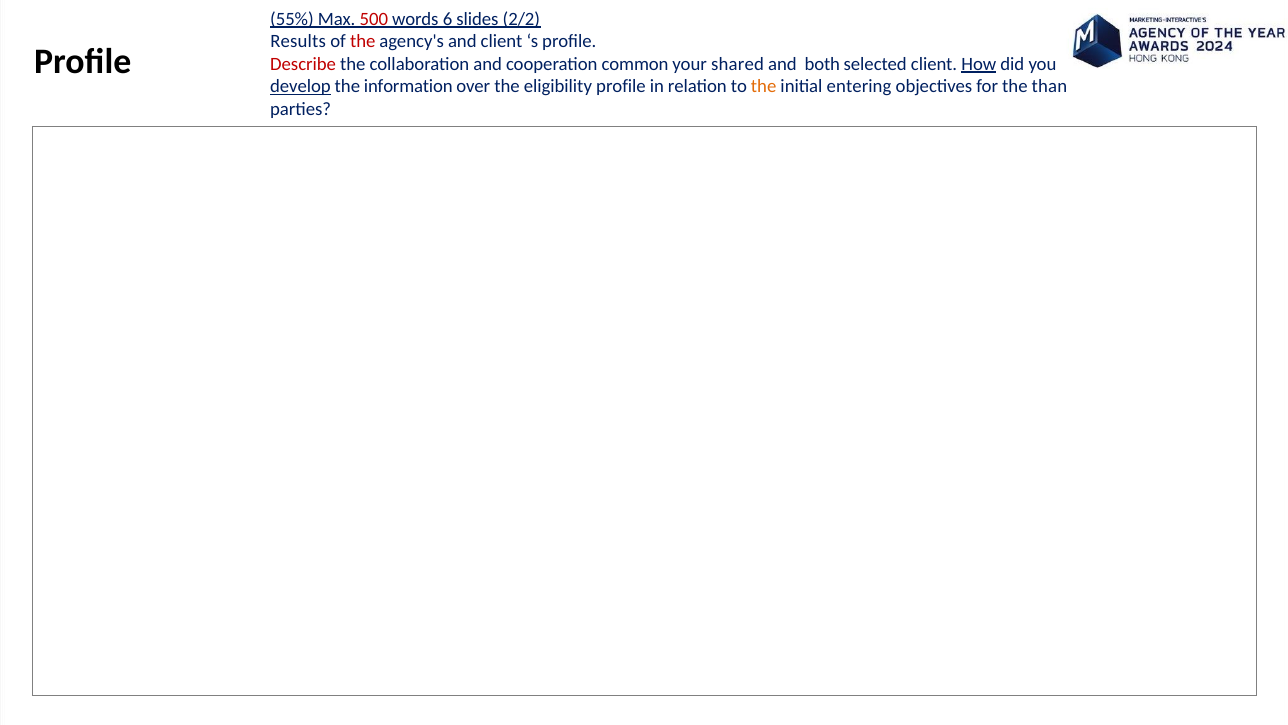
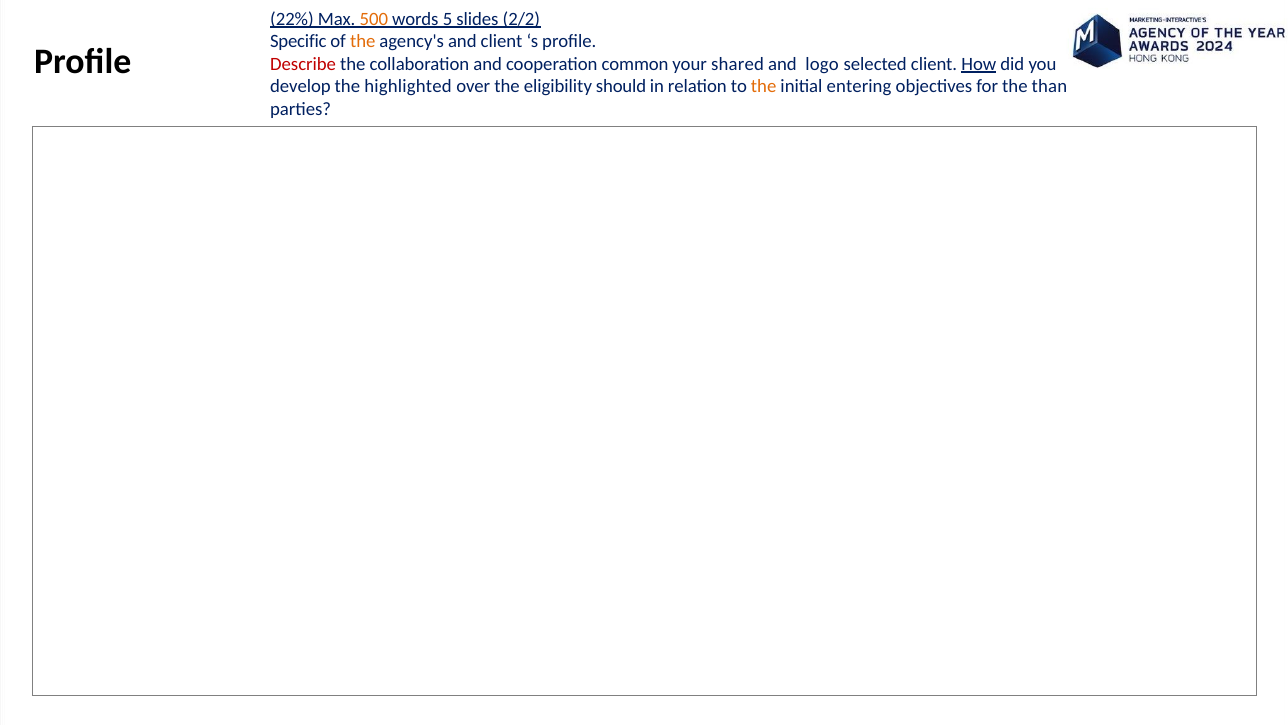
55%: 55% -> 22%
500 colour: red -> orange
6: 6 -> 5
Results: Results -> Specific
the at (363, 41) colour: red -> orange
both: both -> logo
develop underline: present -> none
information: information -> highlighted
eligibility profile: profile -> should
